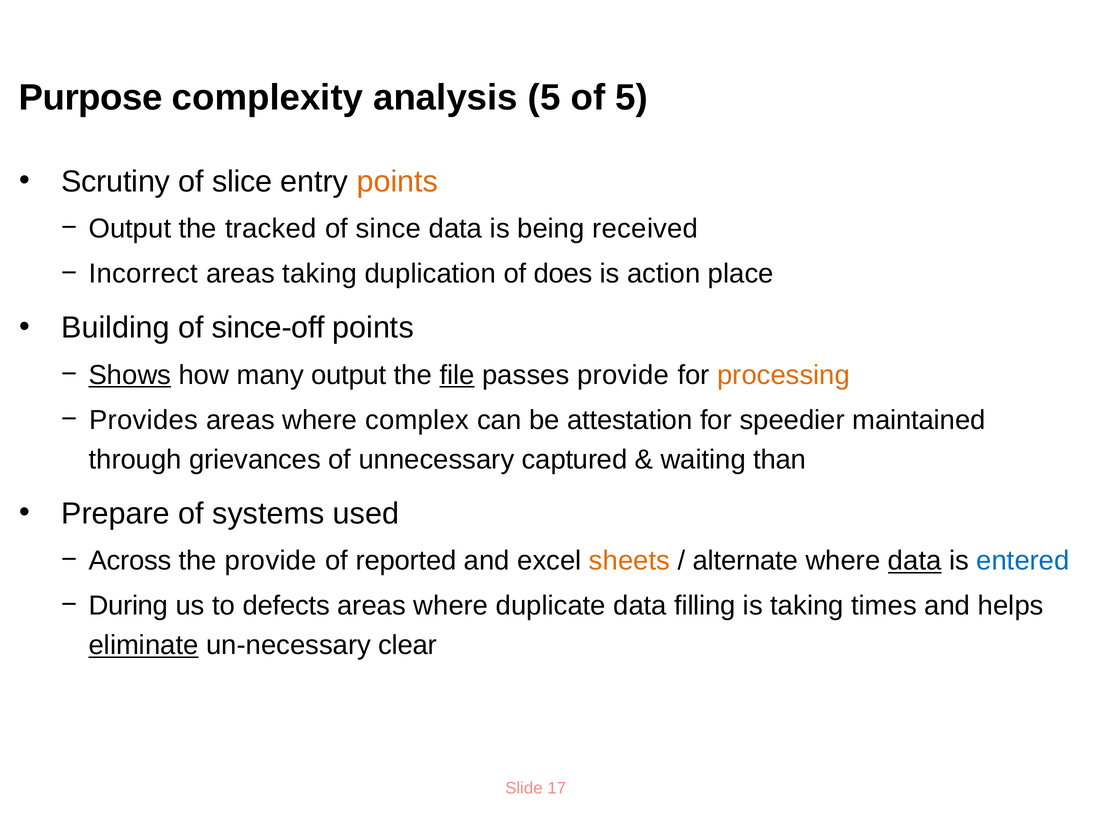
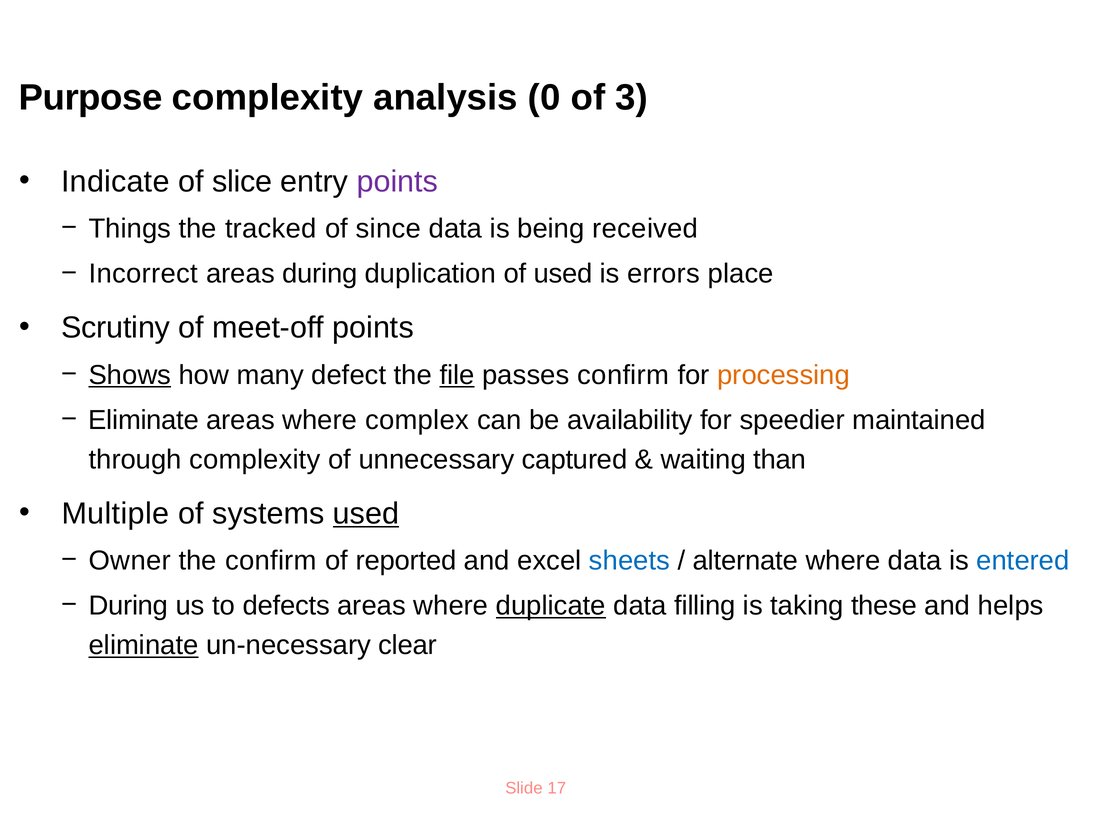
analysis 5: 5 -> 0
of 5: 5 -> 3
Scrutiny: Scrutiny -> Indicate
points at (397, 182) colour: orange -> purple
Output at (130, 229): Output -> Things
areas taking: taking -> during
of does: does -> used
action: action -> errors
Building: Building -> Scrutiny
since-off: since-off -> meet-off
many output: output -> defect
passes provide: provide -> confirm
Provides at (143, 420): Provides -> Eliminate
attestation: attestation -> availability
through grievances: grievances -> complexity
Prepare: Prepare -> Multiple
used at (366, 514) underline: none -> present
Across: Across -> Owner
the provide: provide -> confirm
sheets colour: orange -> blue
data at (915, 561) underline: present -> none
duplicate underline: none -> present
times: times -> these
